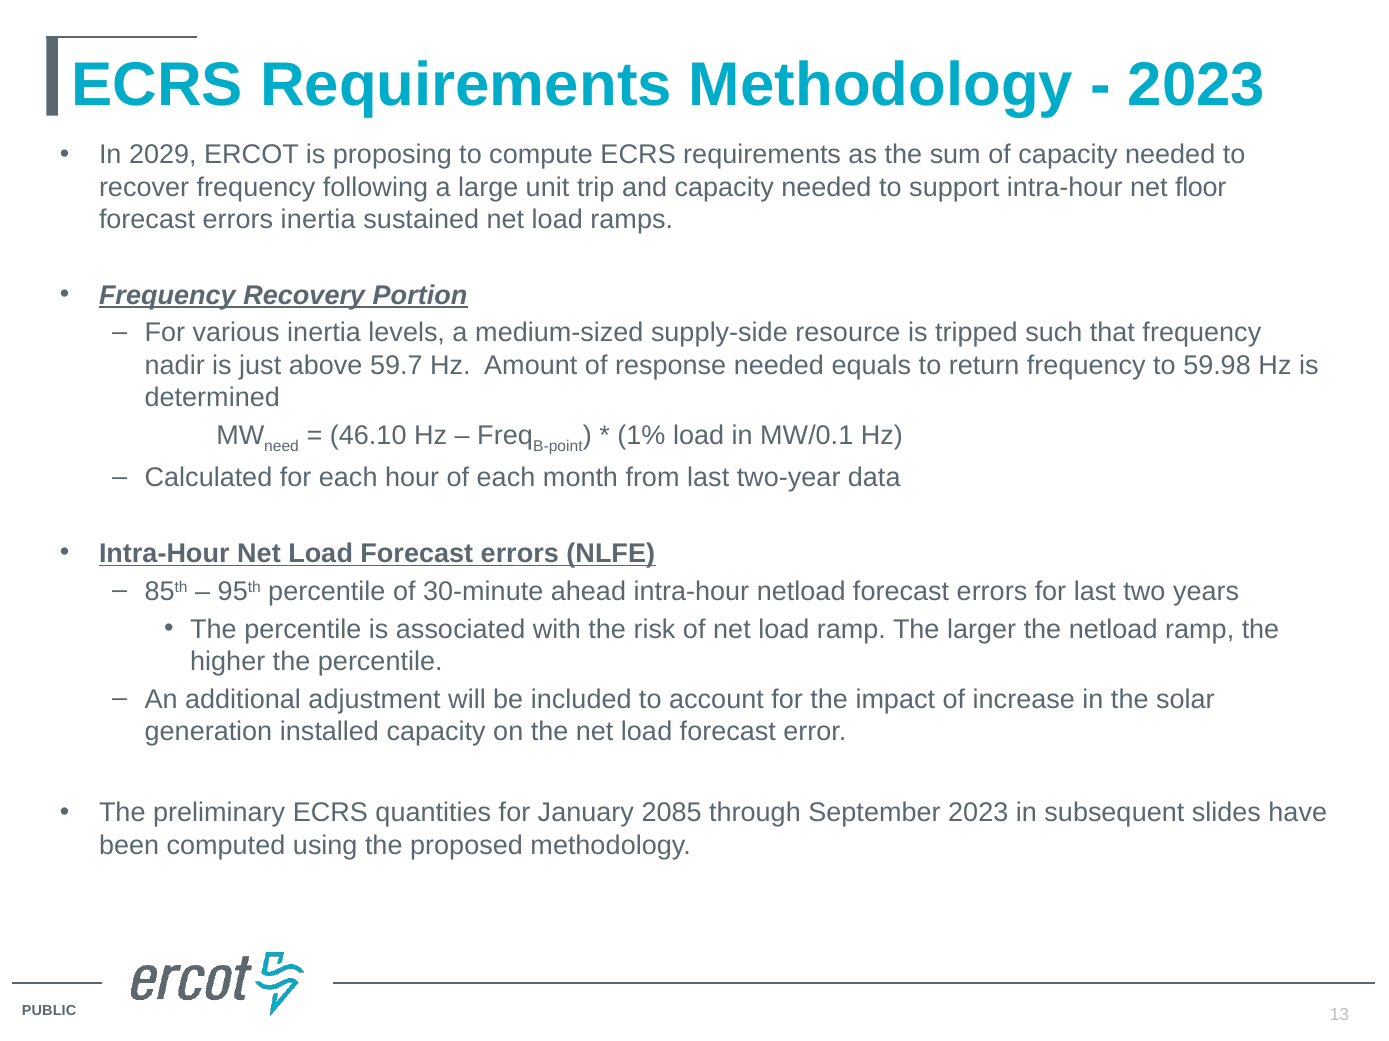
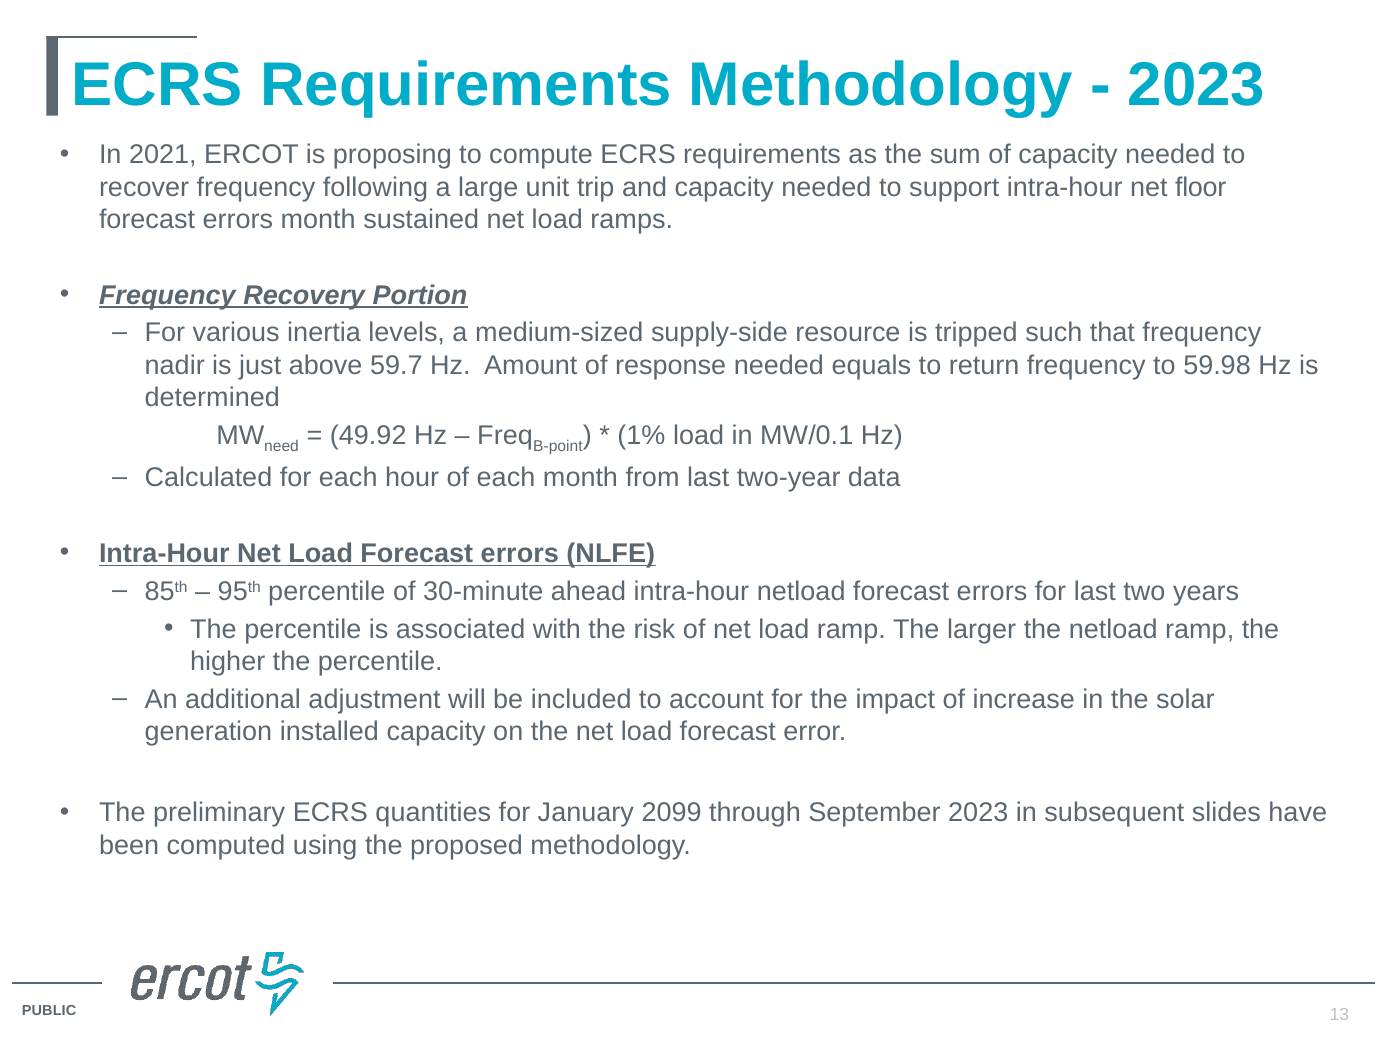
2029: 2029 -> 2021
errors inertia: inertia -> month
46.10: 46.10 -> 49.92
2085: 2085 -> 2099
